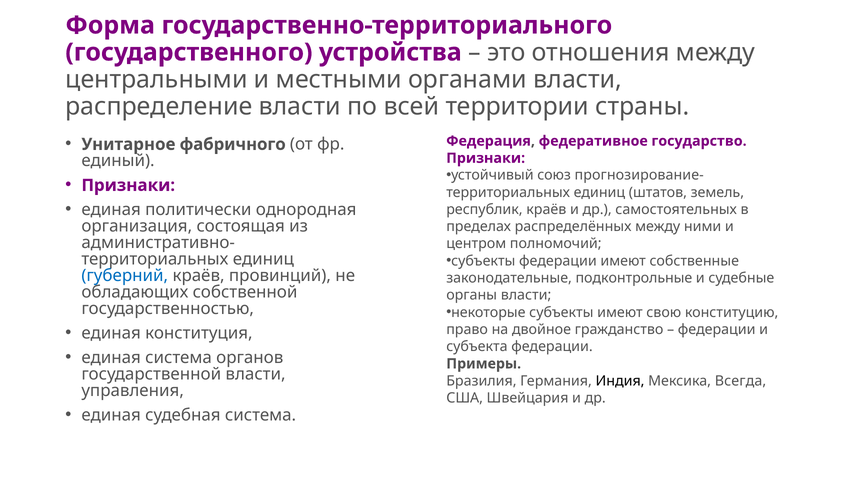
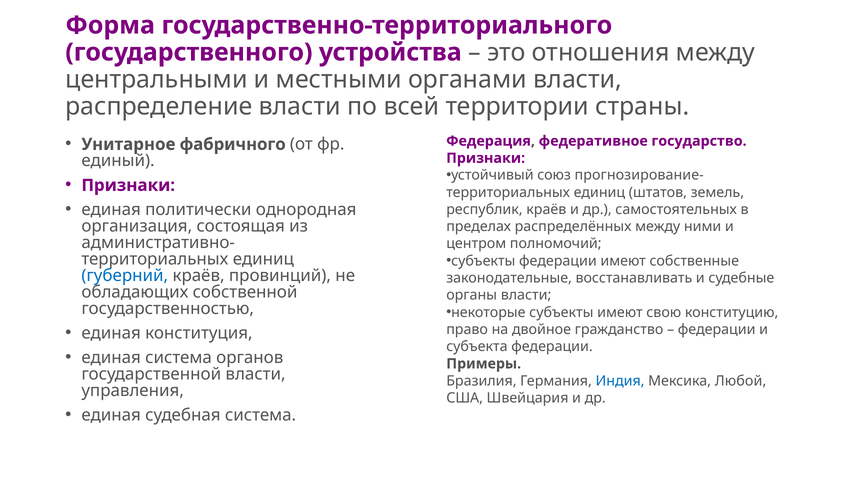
подконтрольные: подконтрольные -> восстанавливать
Индия colour: black -> blue
Всегда: Всегда -> Любой
